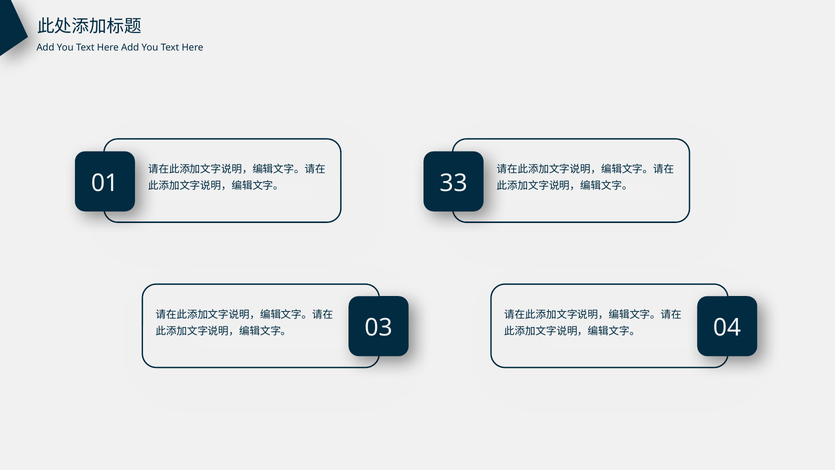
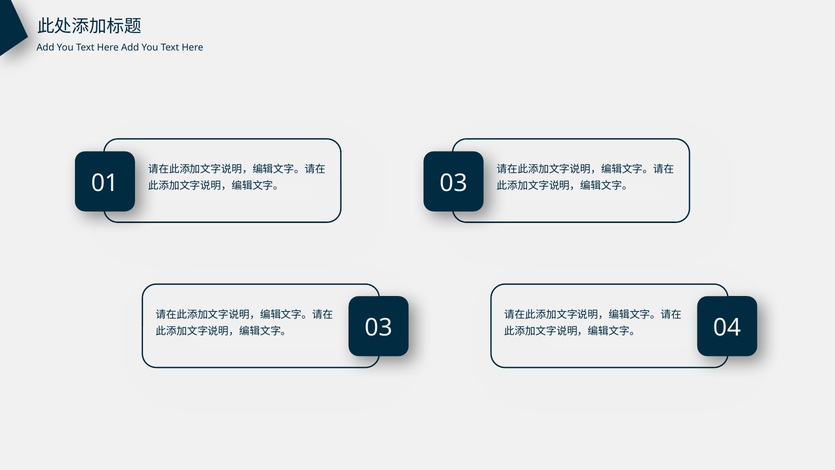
33 at (454, 183): 33 -> 03
